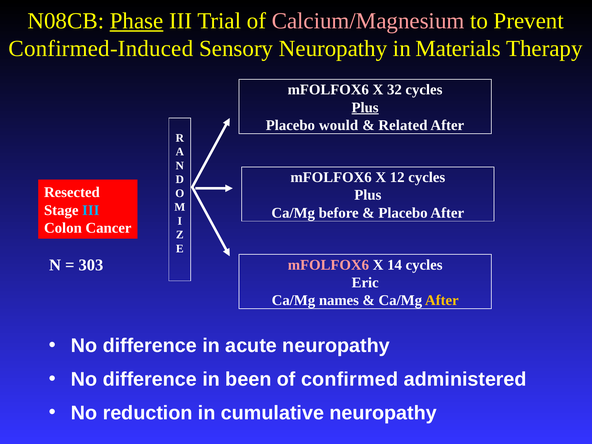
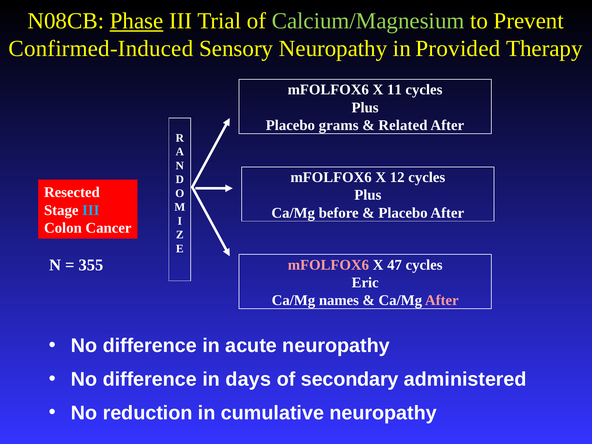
Calcium/Magnesium colour: pink -> light green
Materials: Materials -> Provided
32: 32 -> 11
Plus at (365, 108) underline: present -> none
would: would -> grams
303: 303 -> 355
14: 14 -> 47
After at (442, 300) colour: yellow -> pink
been: been -> days
confirmed: confirmed -> secondary
